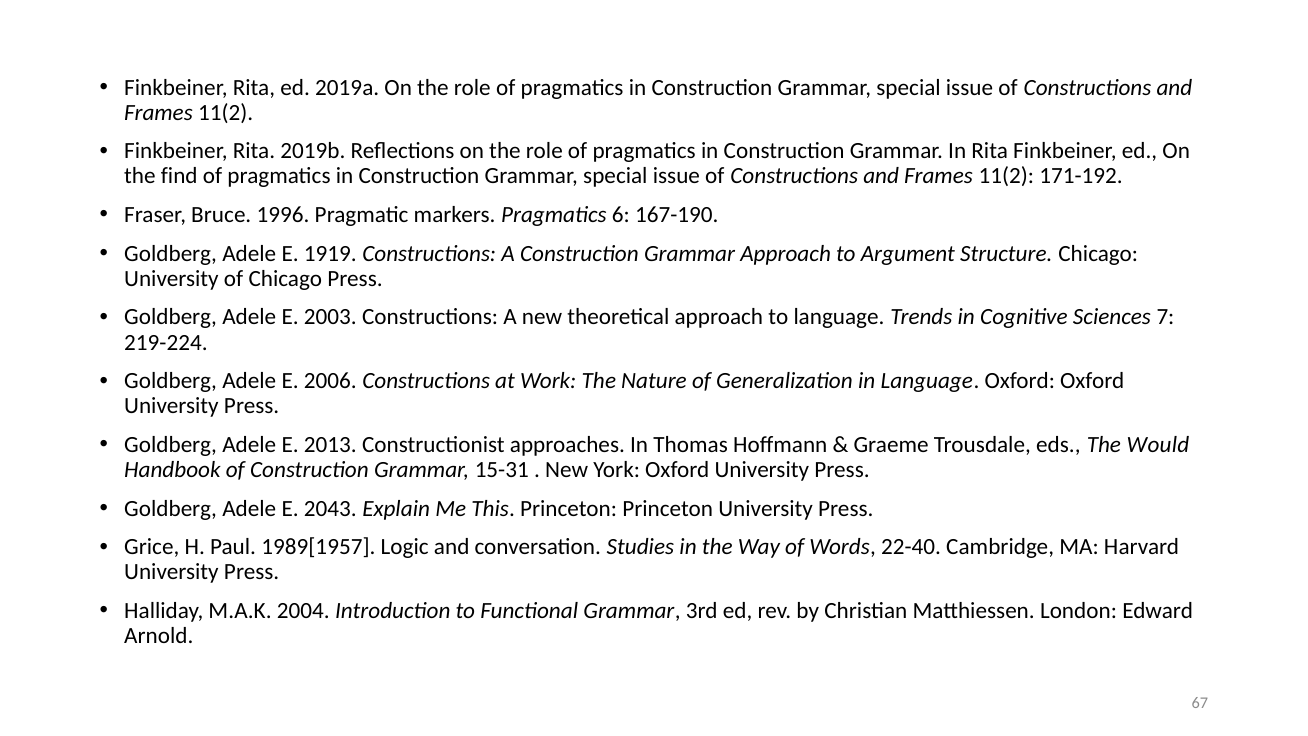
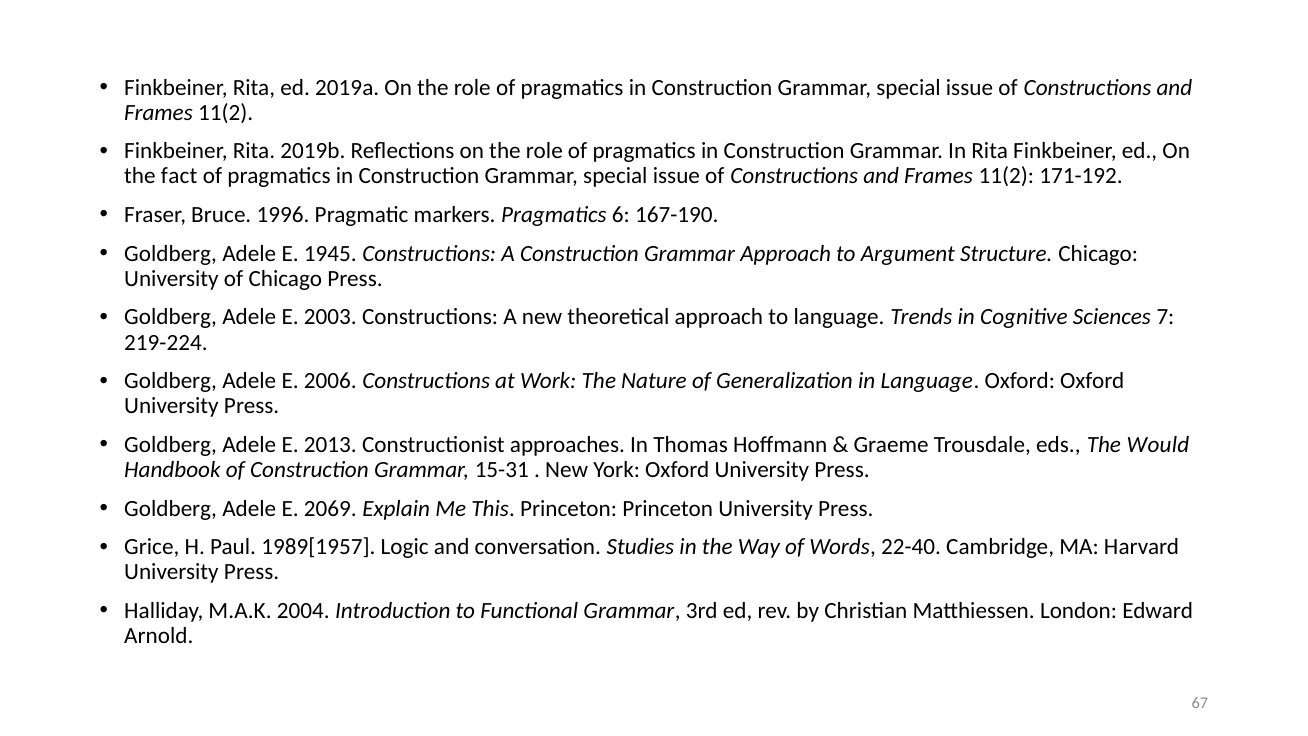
find: find -> fact
1919: 1919 -> 1945
2043: 2043 -> 2069
